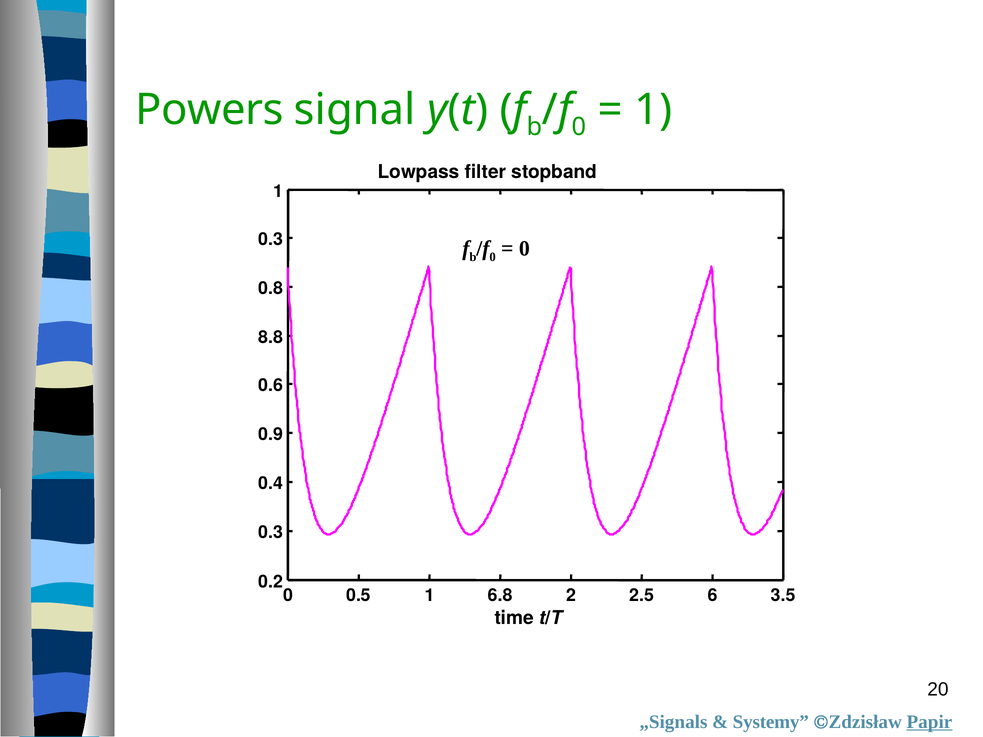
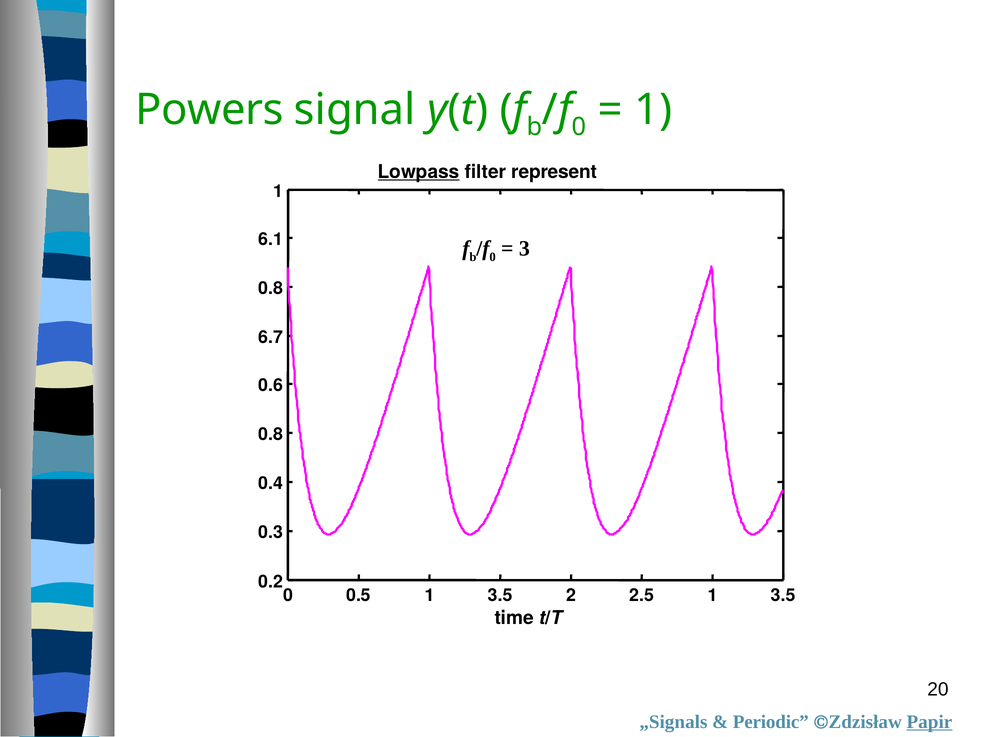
Lowpass underline: none -> present
stopband: stopband -> represent
0.3 at (271, 240): 0.3 -> 6.1
0 at (524, 249): 0 -> 3
8.8: 8.8 -> 6.7
0.9 at (271, 435): 0.9 -> 0.8
0.5 1 6.8: 6.8 -> 3.5
2.5 6: 6 -> 1
Systemy: Systemy -> Periodic
